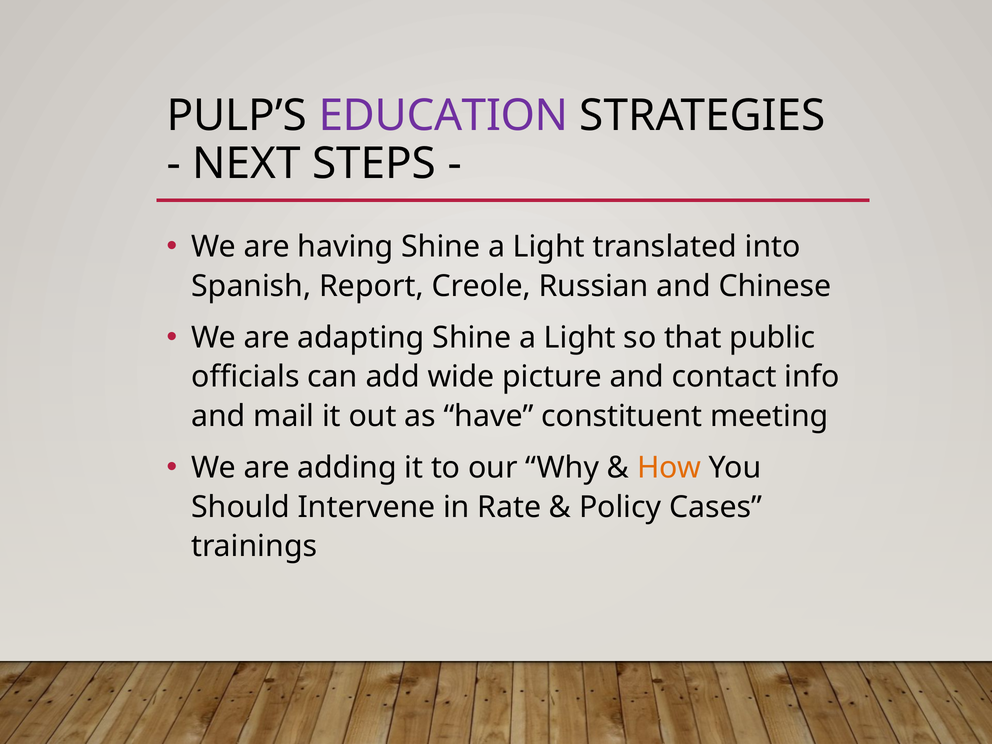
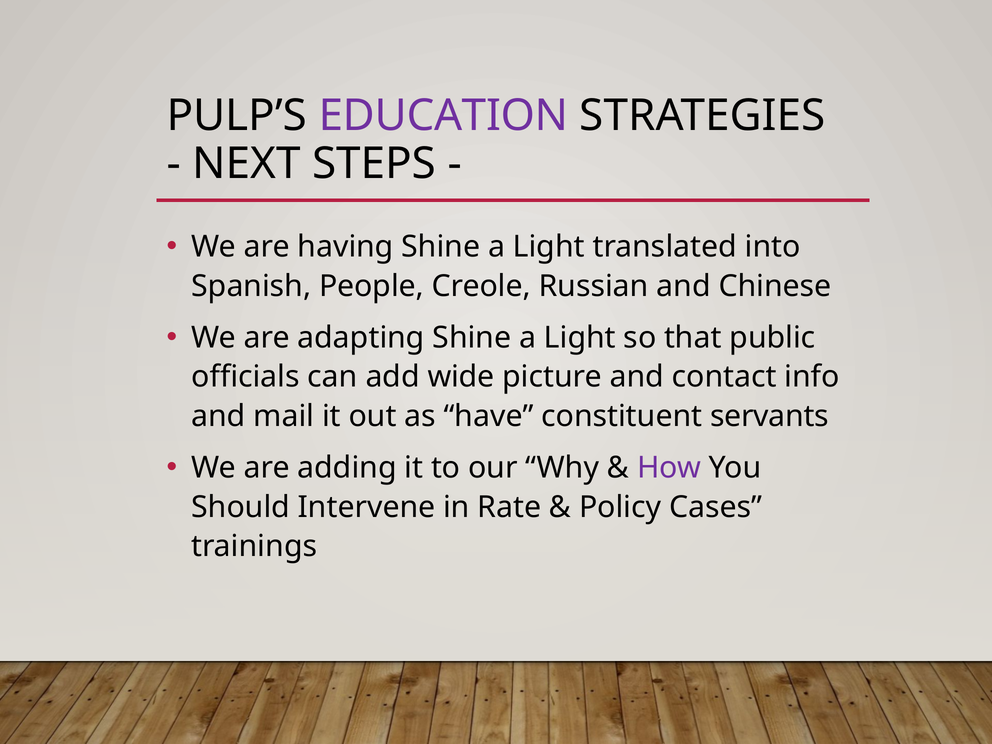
Report: Report -> People
meeting: meeting -> servants
How colour: orange -> purple
